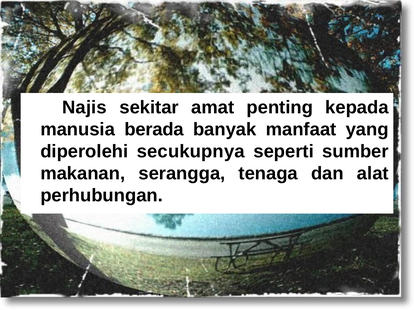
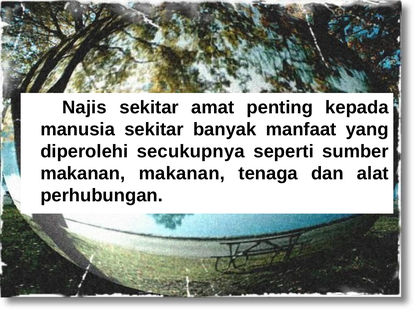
manusia berada: berada -> sekitar
makanan serangga: serangga -> makanan
